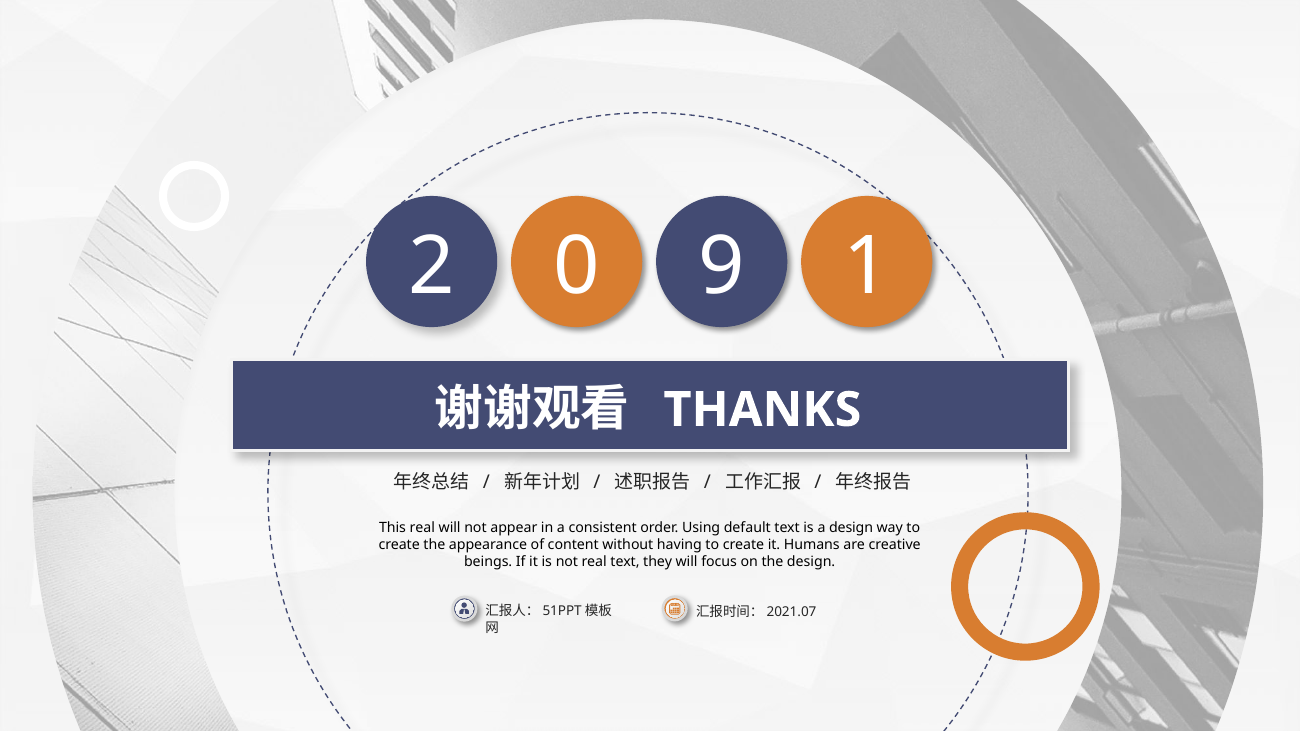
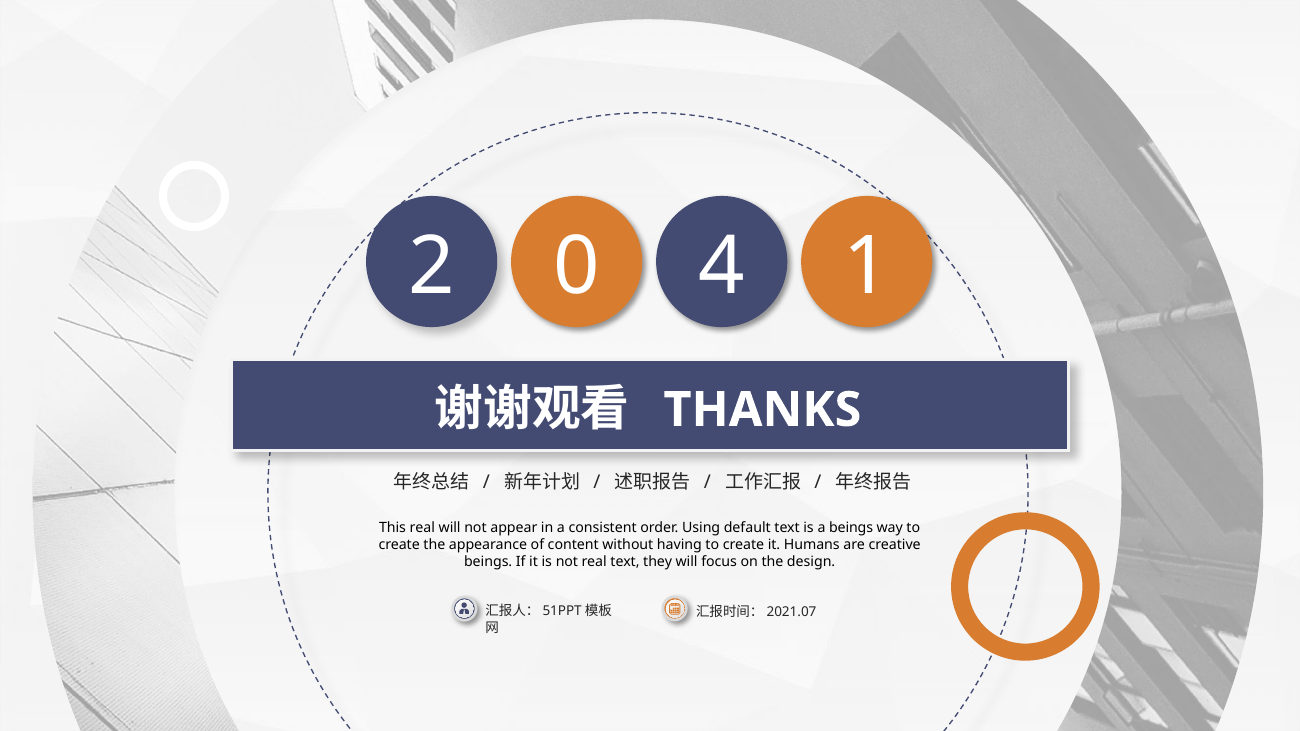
9: 9 -> 4
a design: design -> beings
